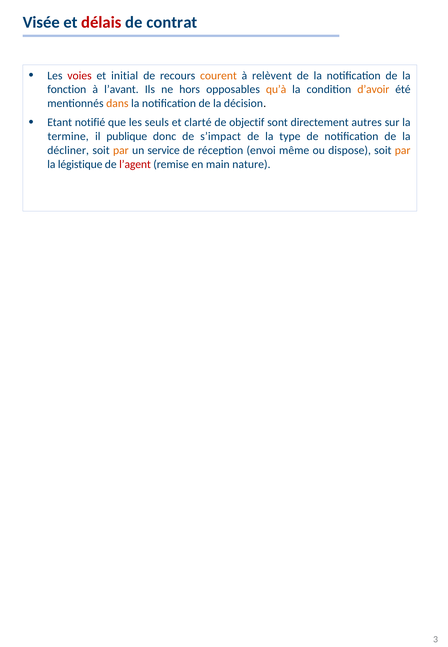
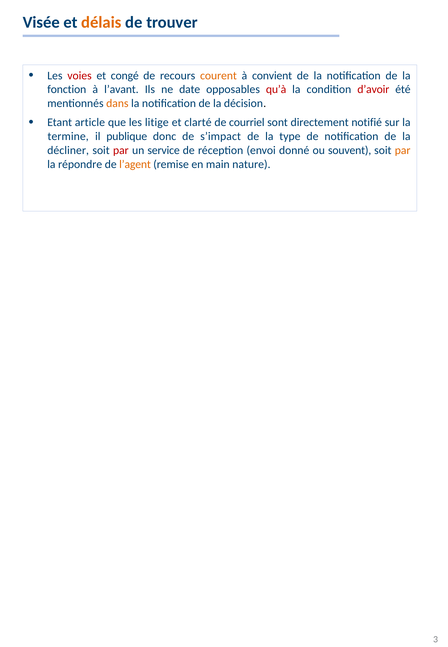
délais colour: red -> orange
contrat: contrat -> trouver
initial: initial -> congé
relèvent: relèvent -> convient
hors: hors -> date
qu’à colour: orange -> red
d’avoir colour: orange -> red
notifié: notifié -> article
seuls: seuls -> litige
objectif: objectif -> courriel
autres: autres -> notifié
par at (121, 150) colour: orange -> red
même: même -> donné
dispose: dispose -> souvent
légistique: légistique -> répondre
l’agent colour: red -> orange
